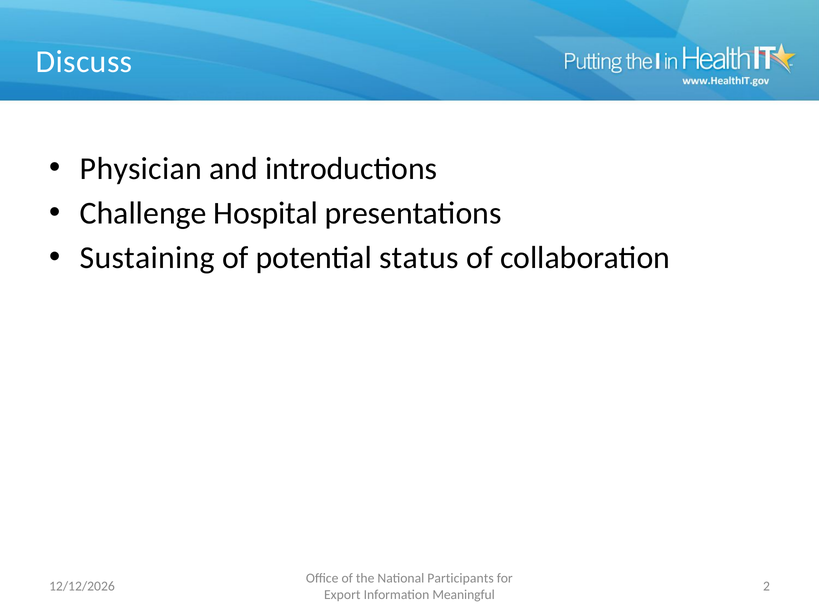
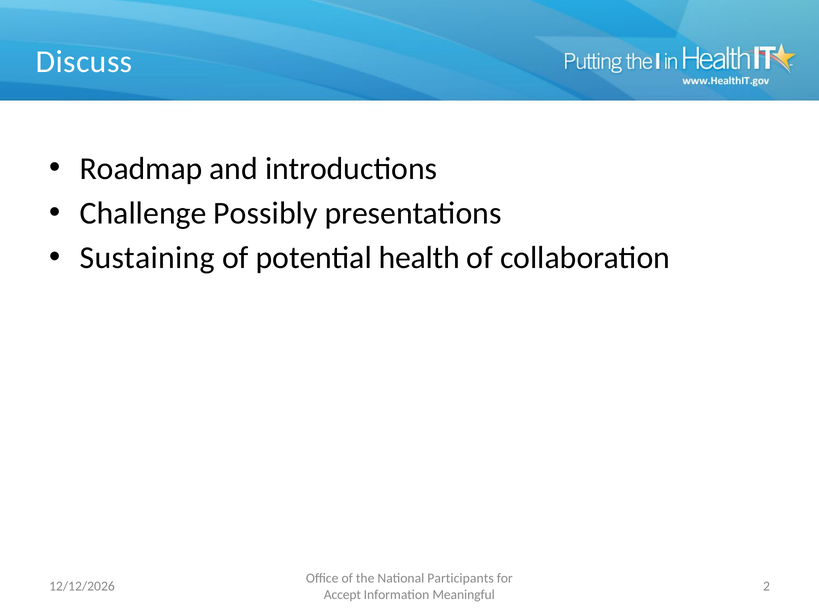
Physician: Physician -> Roadmap
Hospital: Hospital -> Possibly
status: status -> health
Export: Export -> Accept
